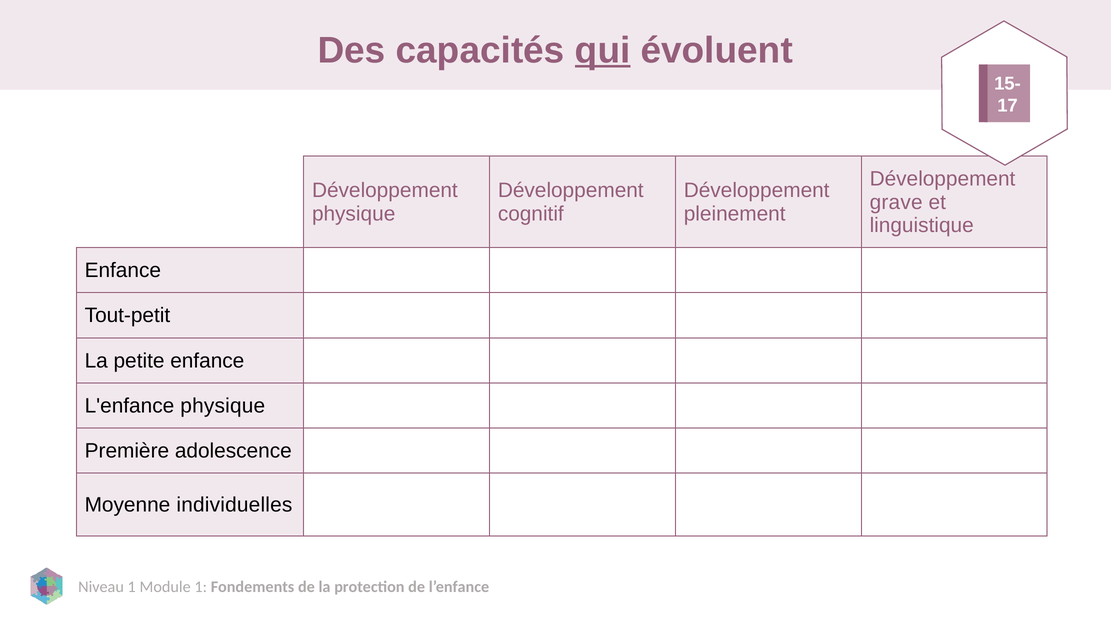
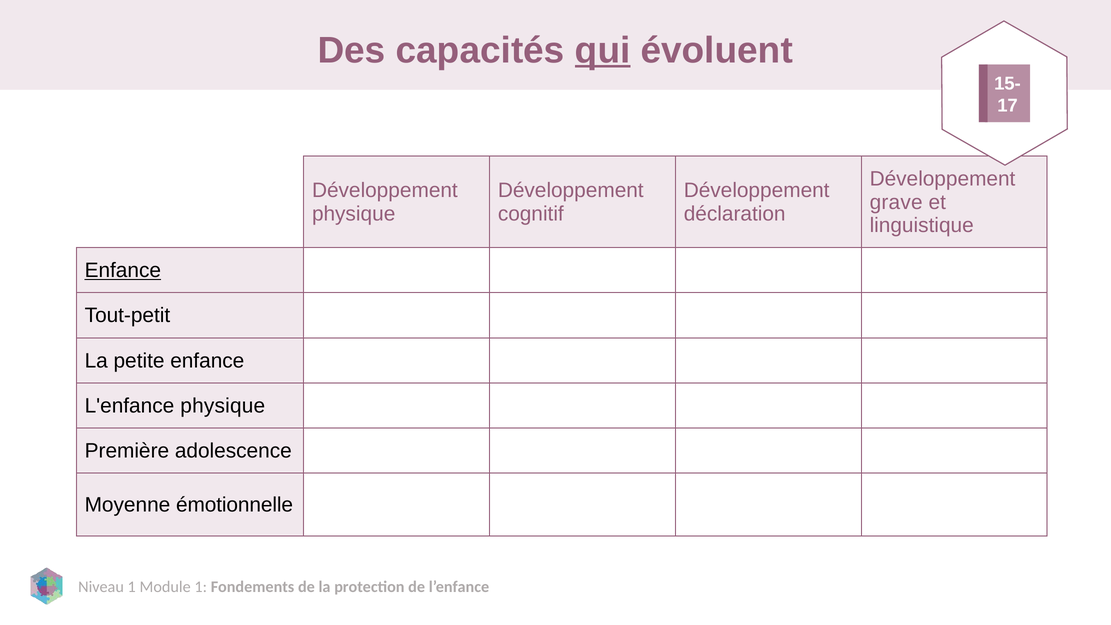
pleinement: pleinement -> déclaration
Enfance at (123, 270) underline: none -> present
individuelles: individuelles -> émotionnelle
